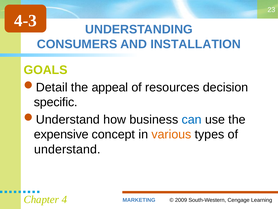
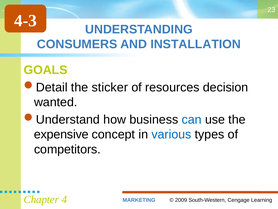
appeal: appeal -> sticker
specific: specific -> wanted
various colour: orange -> blue
understand: understand -> competitors
